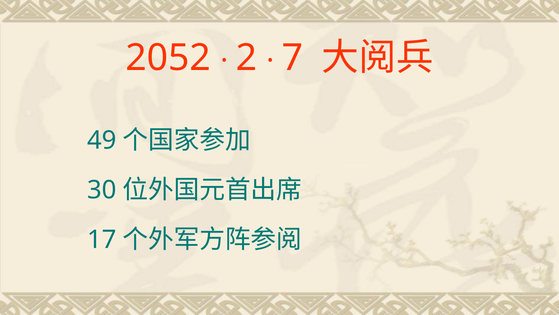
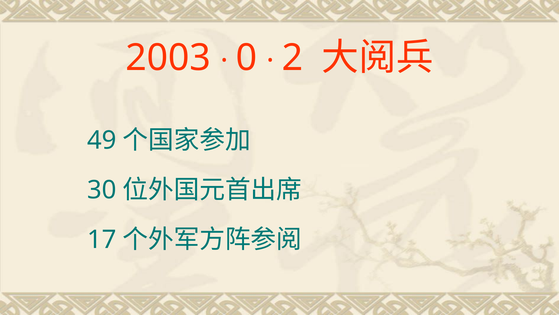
2052: 2052 -> 2003
2: 2 -> 0
7: 7 -> 2
